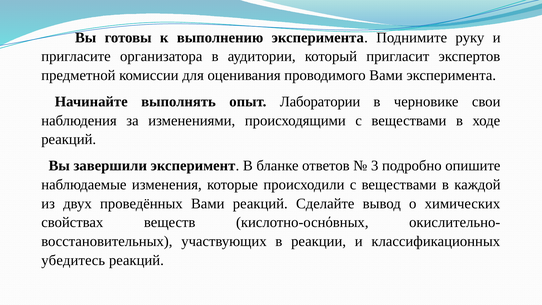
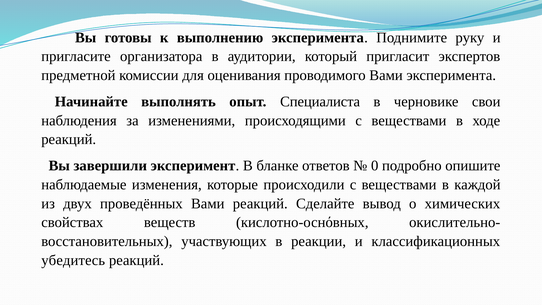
Лаборатории: Лаборатории -> Специалиста
3: 3 -> 0
